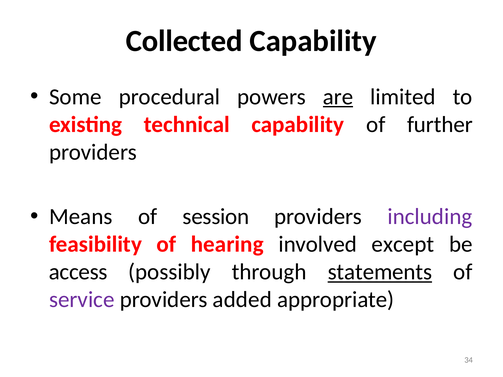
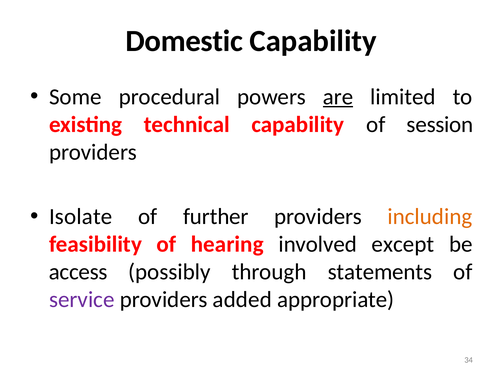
Collected: Collected -> Domestic
further: further -> session
Means: Means -> Isolate
session: session -> further
including colour: purple -> orange
statements underline: present -> none
